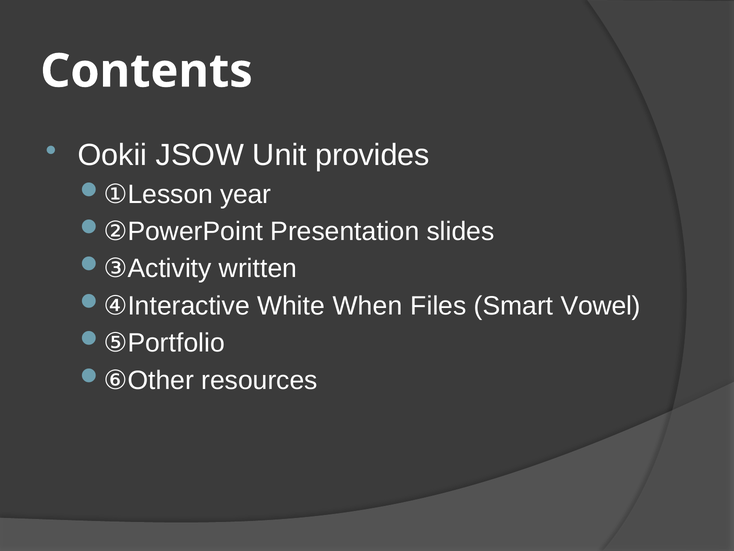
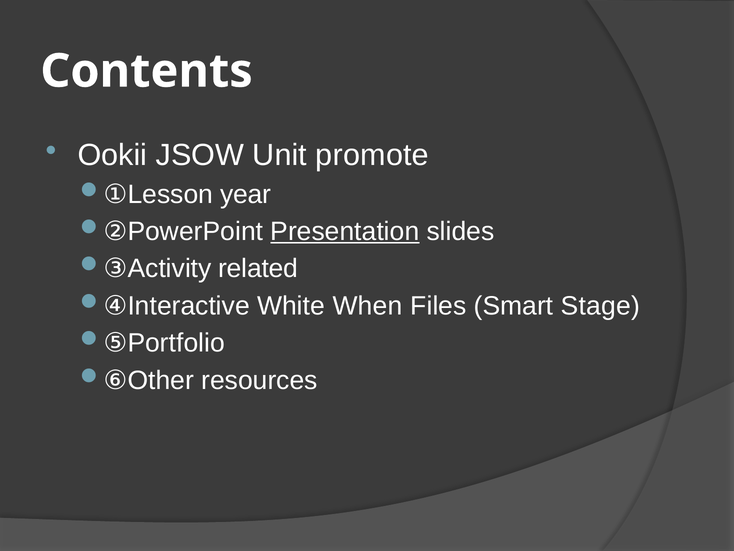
provides: provides -> promote
Presentation underline: none -> present
written: written -> related
Vowel: Vowel -> Stage
